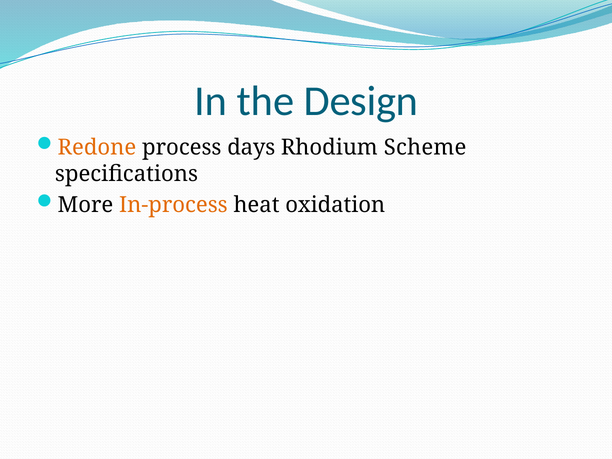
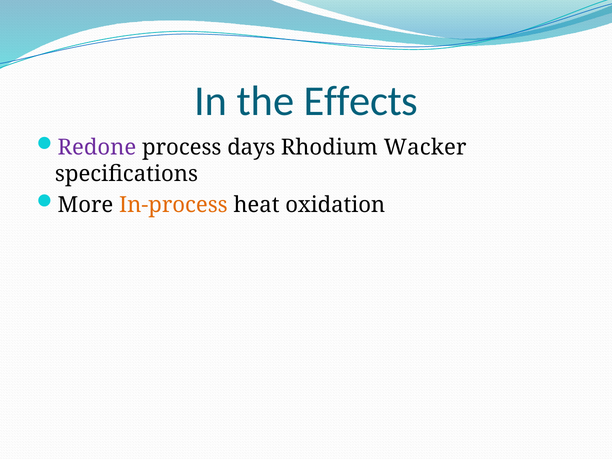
Design: Design -> Effects
Redone colour: orange -> purple
Scheme: Scheme -> Wacker
